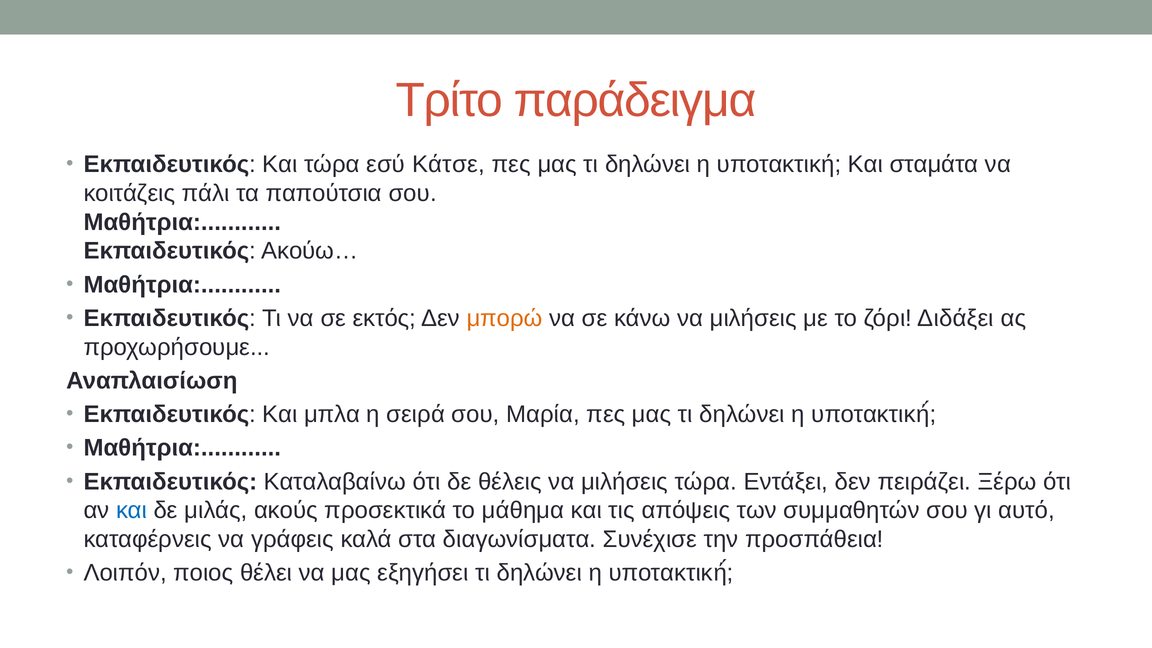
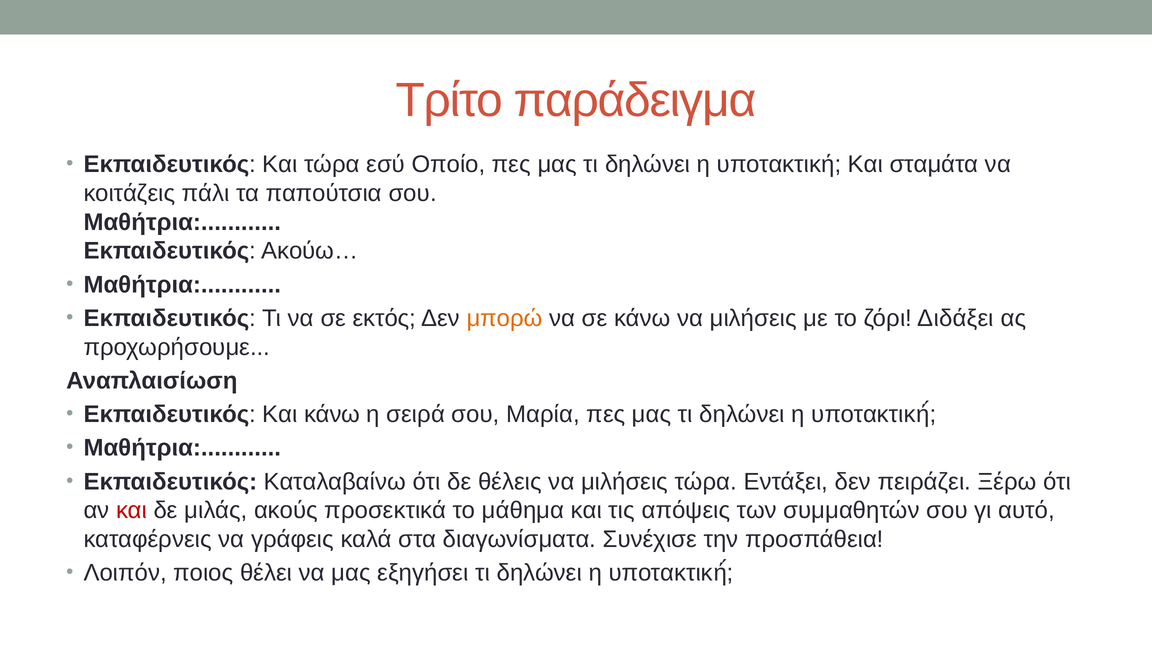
Κάτσε: Κάτσε -> Οποίο
Και μπλα: μπλα -> κάνω
και at (132, 511) colour: blue -> red
